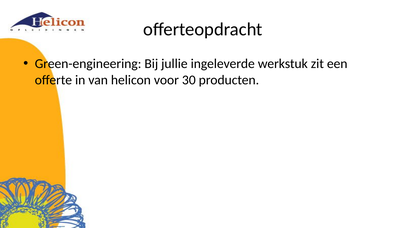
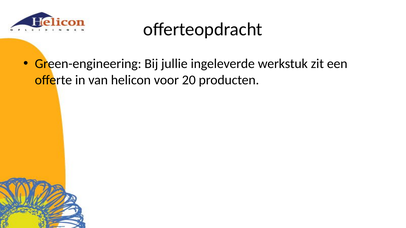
30: 30 -> 20
